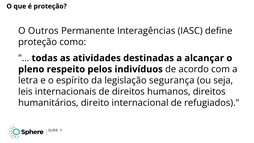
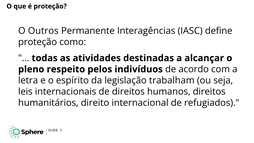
segurança: segurança -> trabalham
